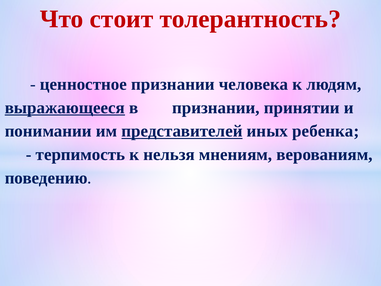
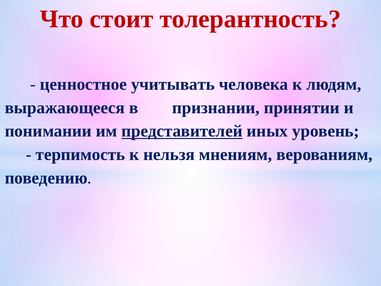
ценностное признании: признании -> учитывать
выражающееся underline: present -> none
ребенка: ребенка -> уровень
